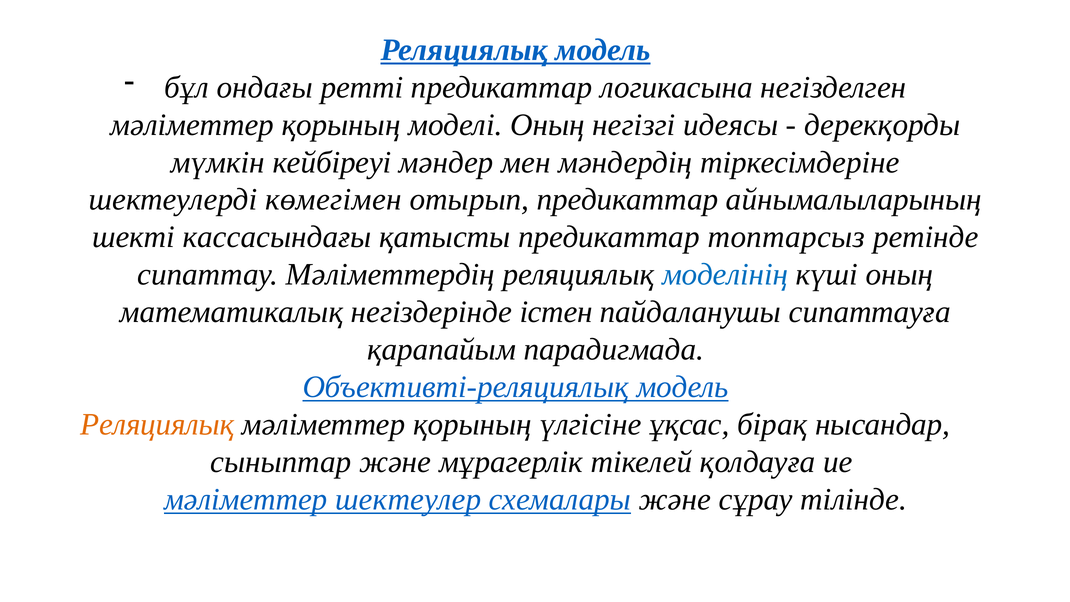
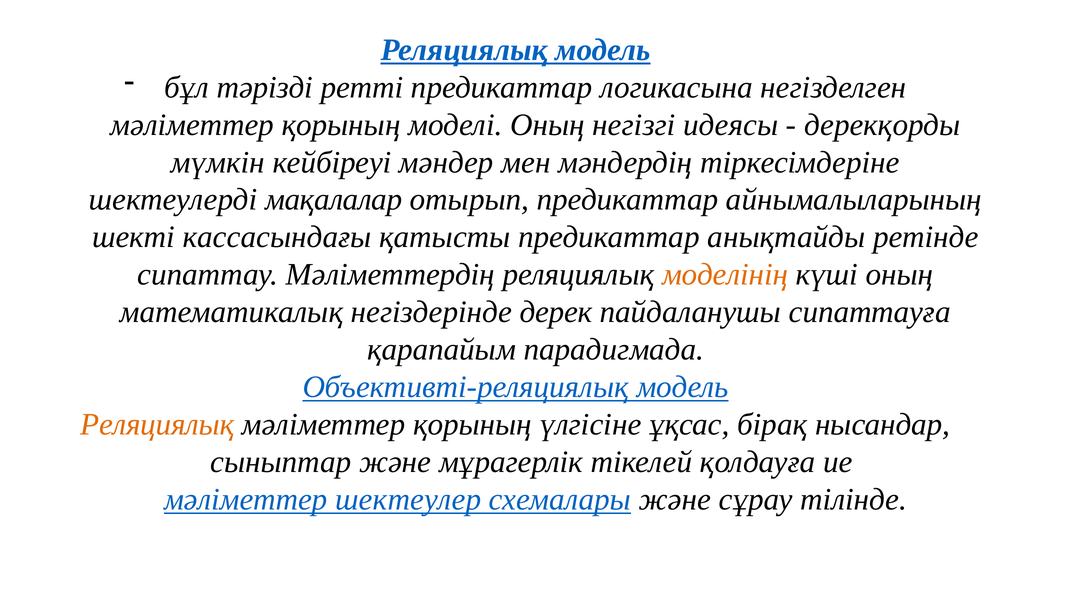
ондағы: ондағы -> тәрізді
көмегімен: көмегімен -> мақалалар
топтарсыз: топтарсыз -> анықтайды
моделінің colour: blue -> orange
істен: істен -> дерек
